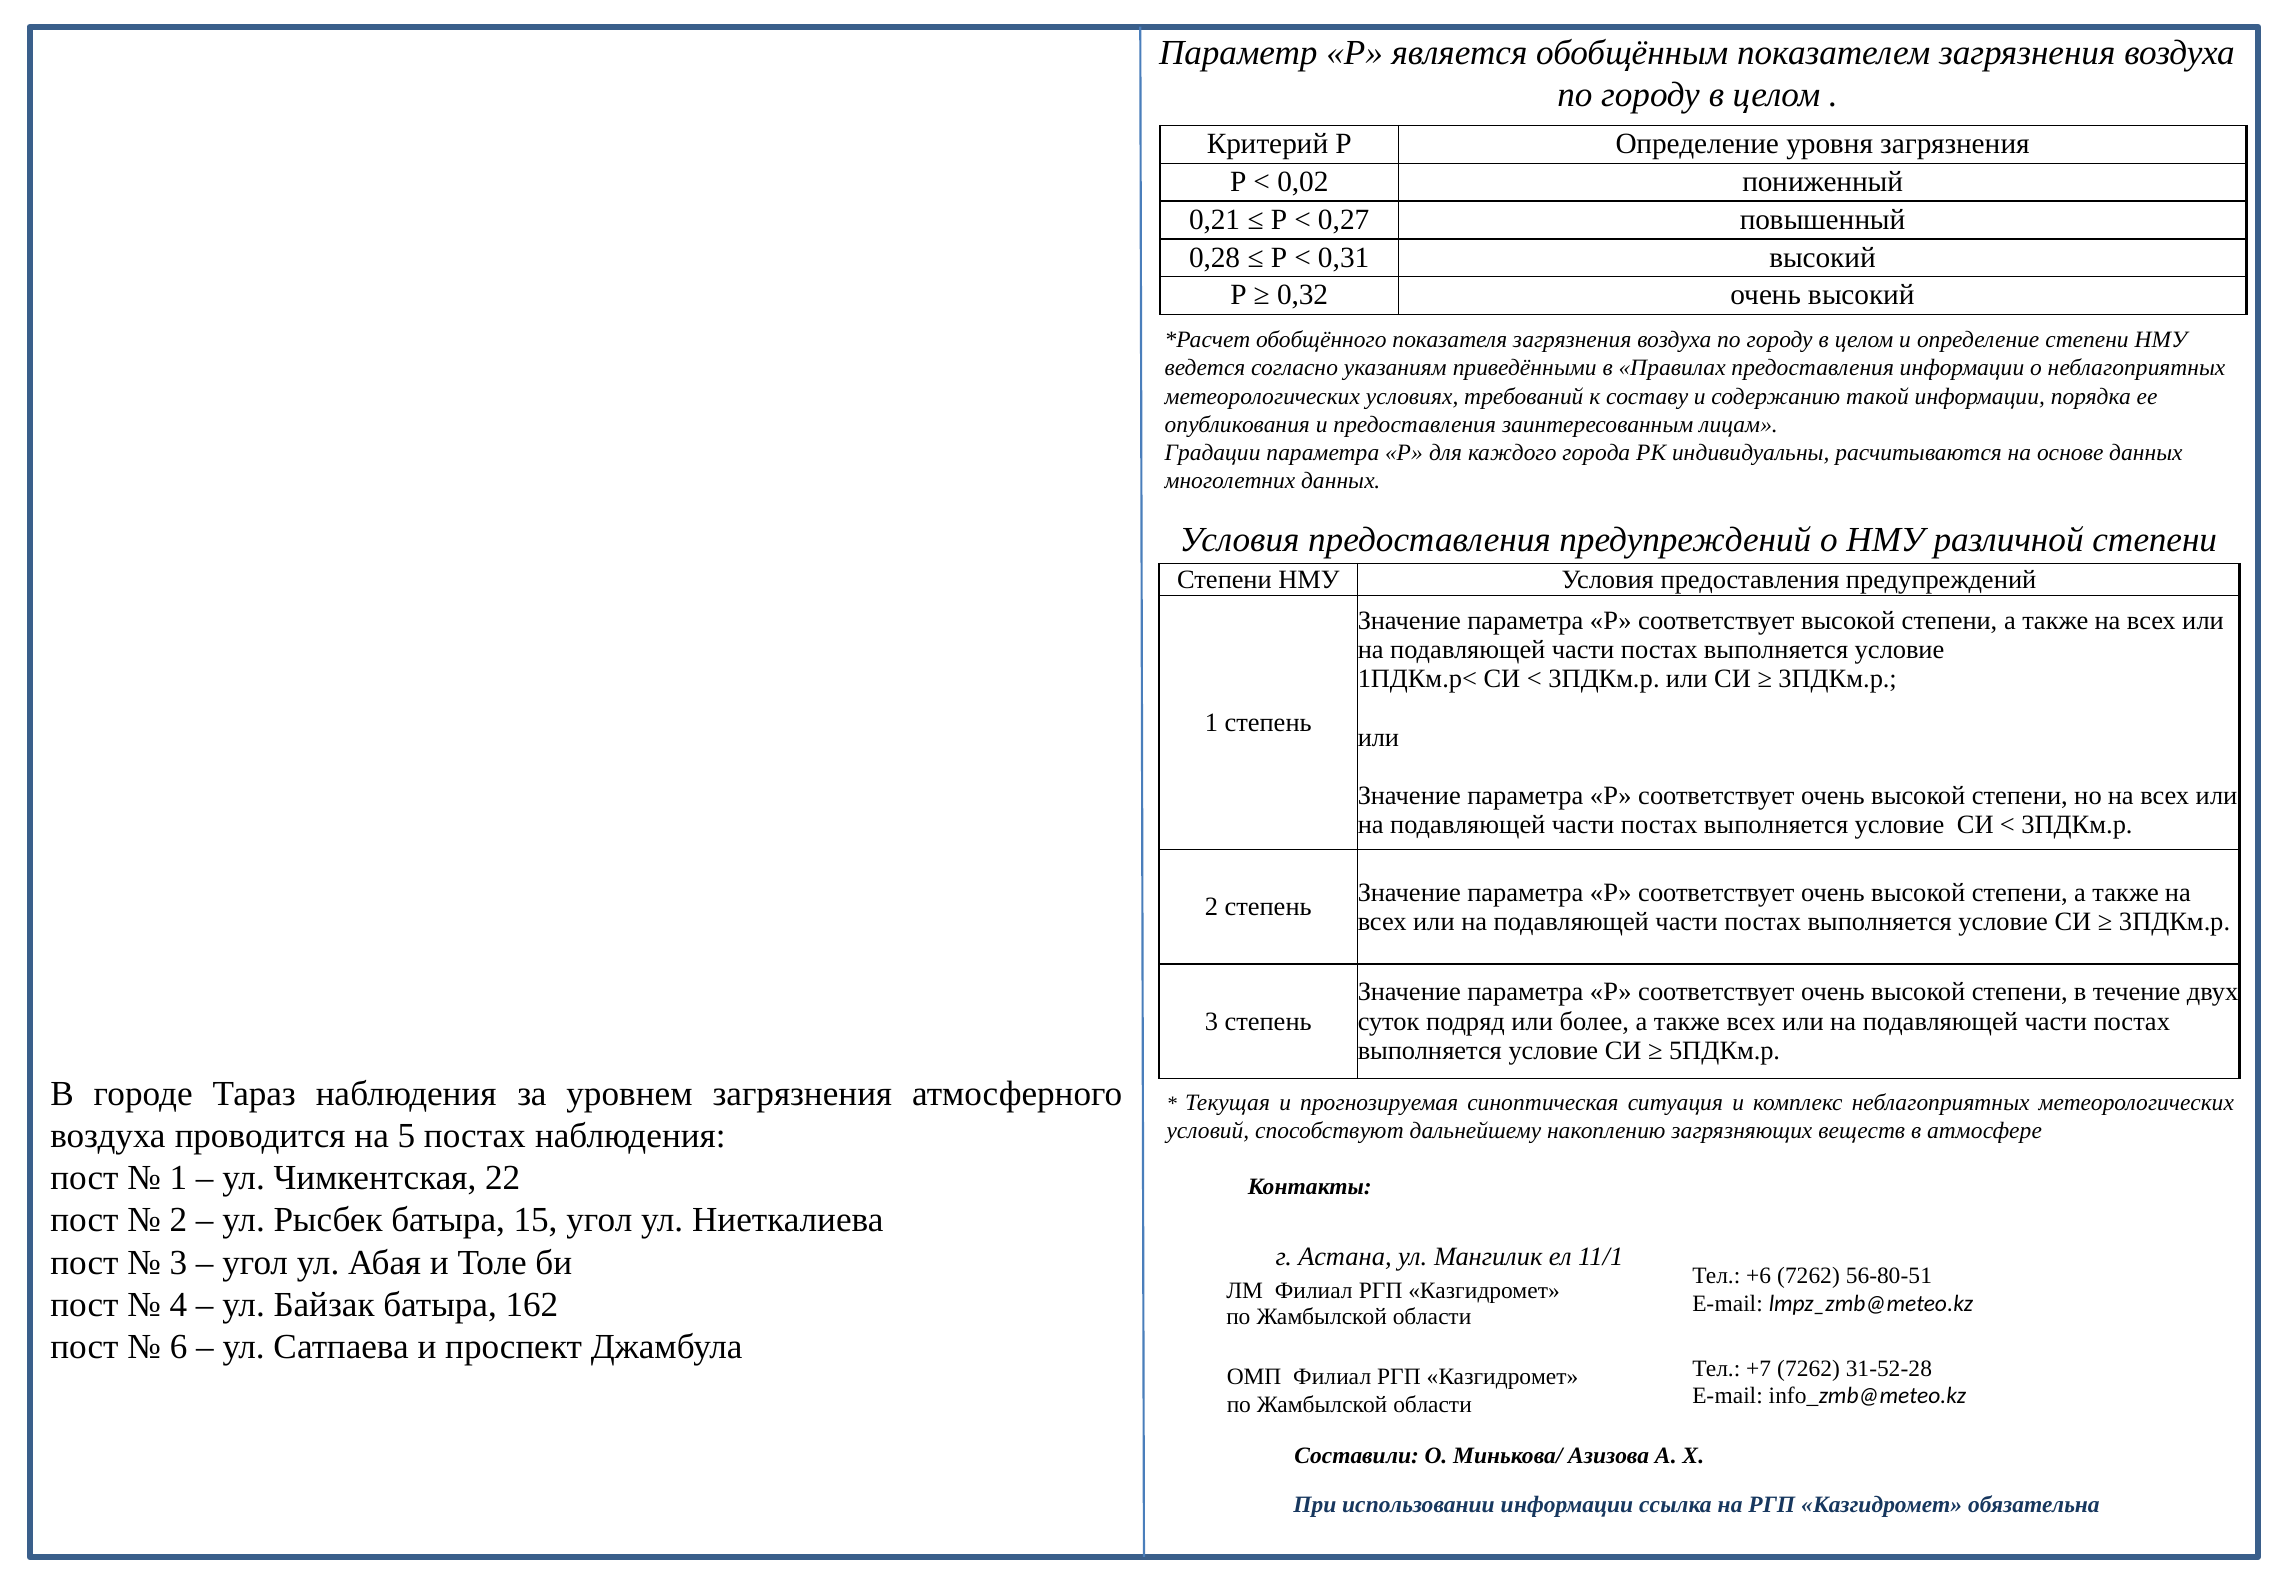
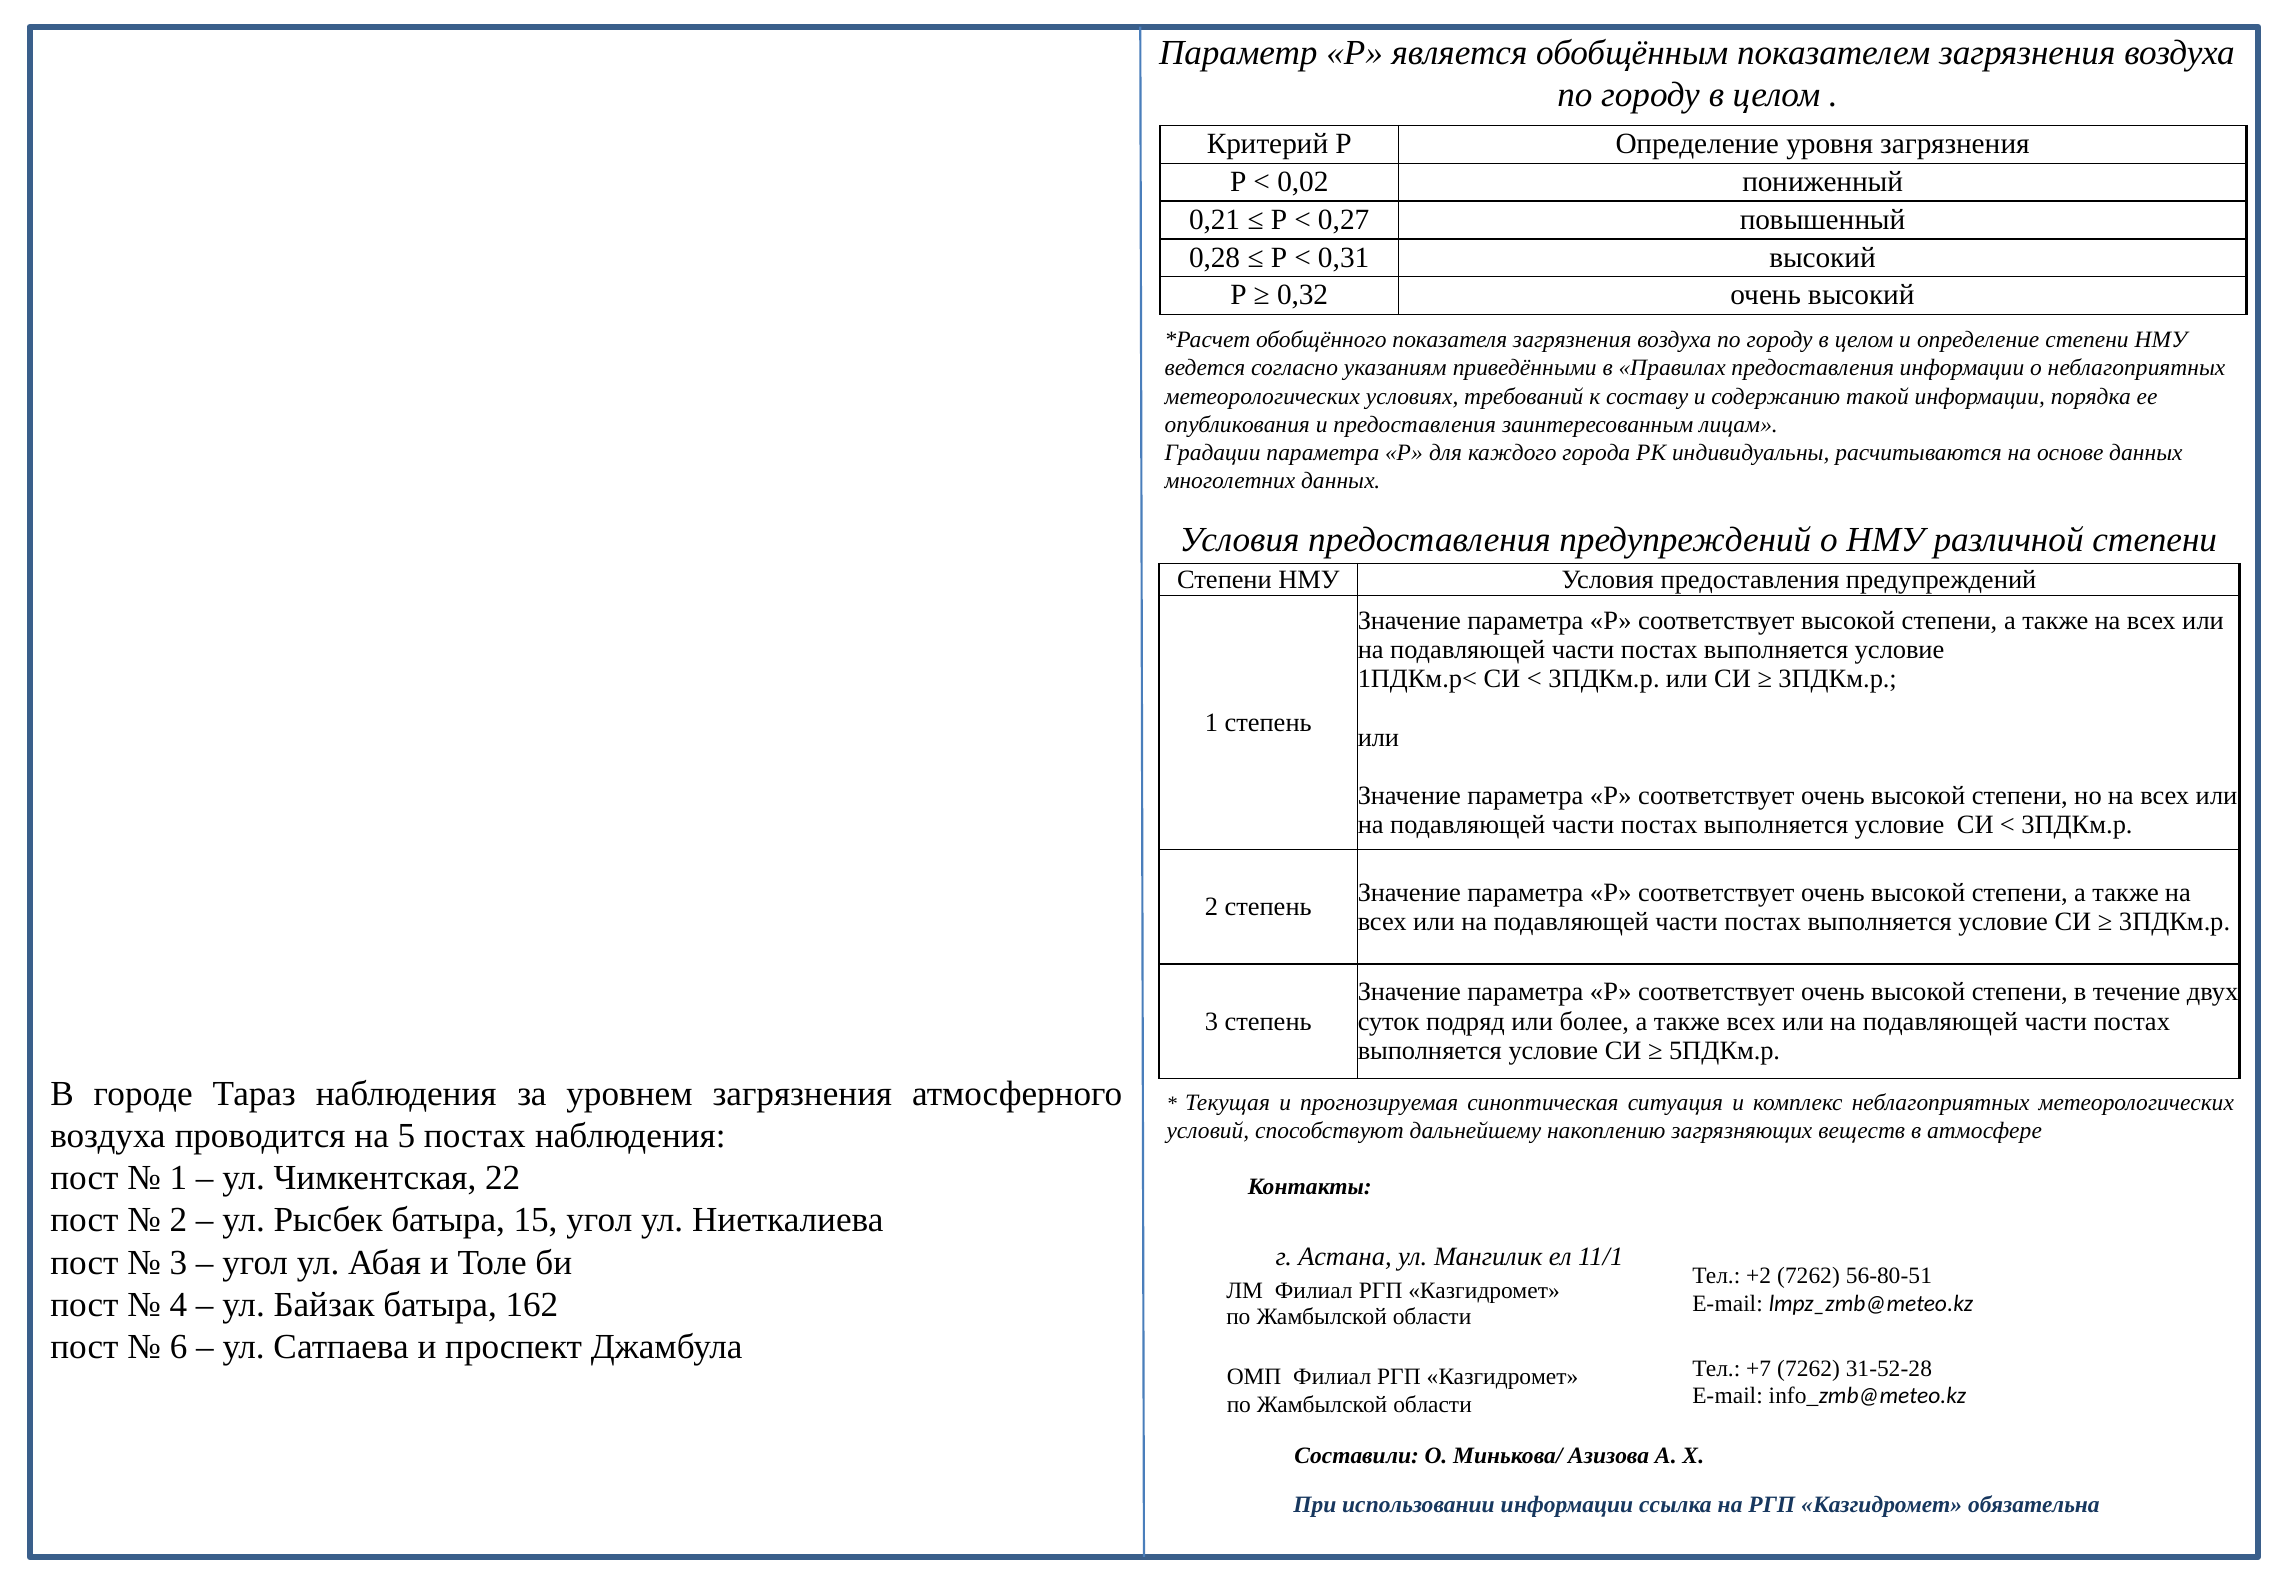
+6: +6 -> +2
